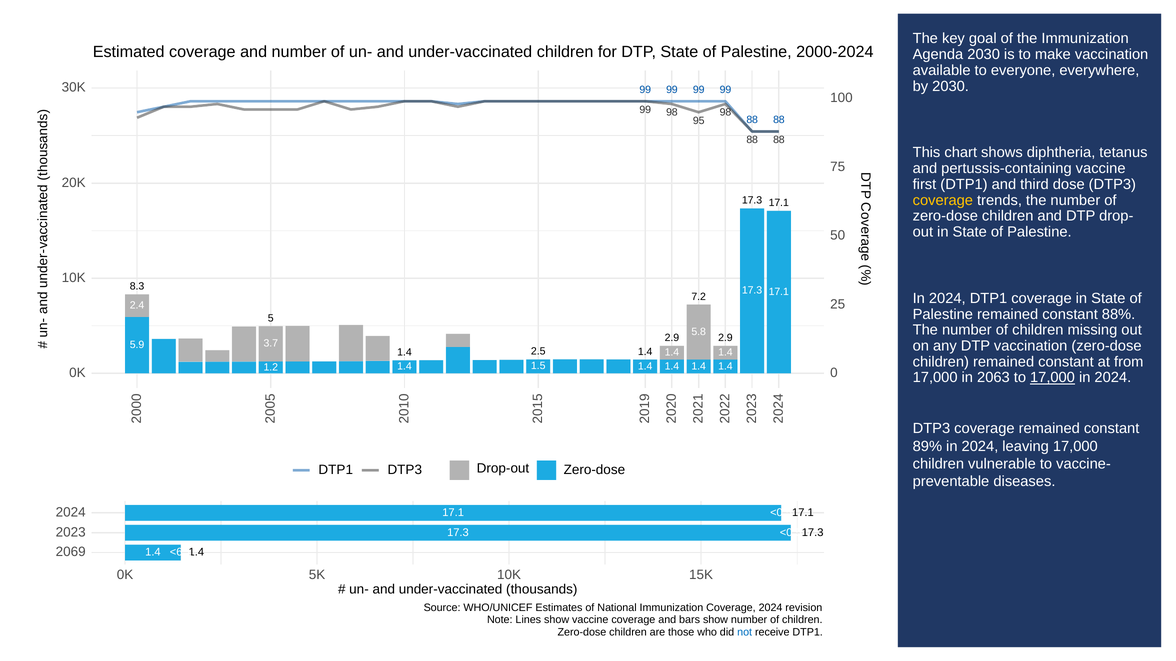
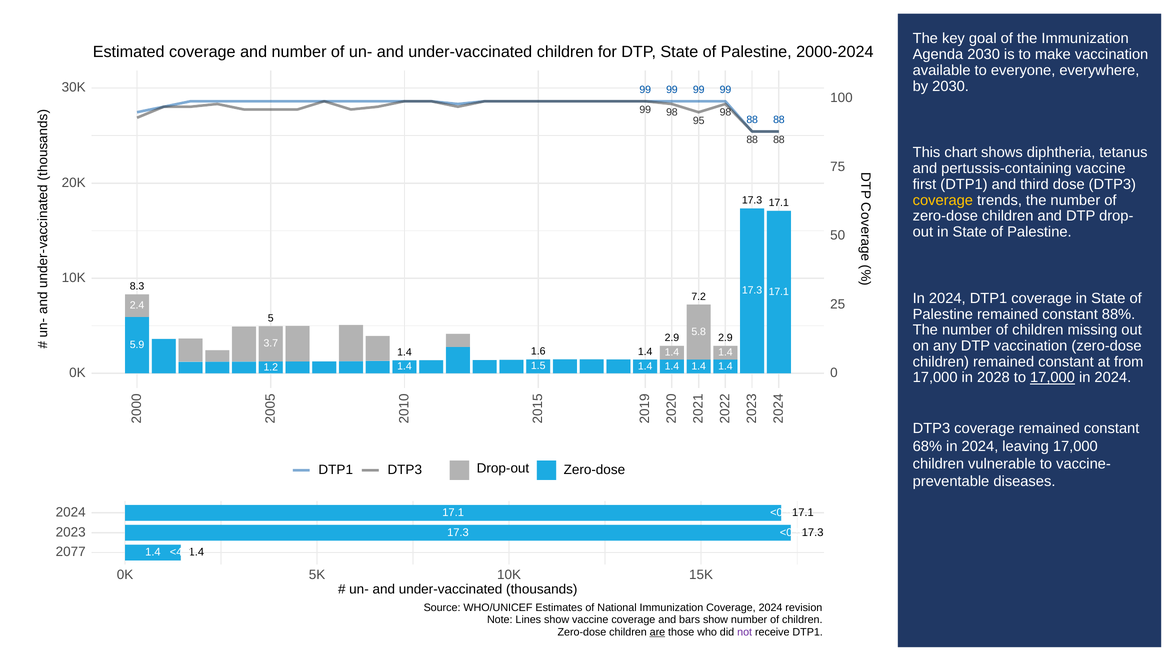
2.5: 2.5 -> 1.6
2063: 2063 -> 2028
89%: 89% -> 68%
2069: 2069 -> 2077
<6.1: <6.1 -> <4.3
are underline: none -> present
not colour: blue -> purple
